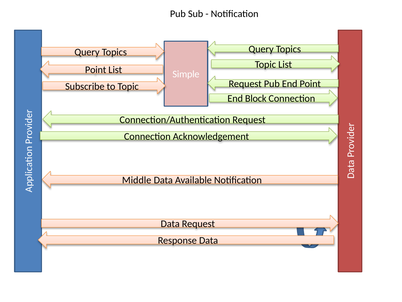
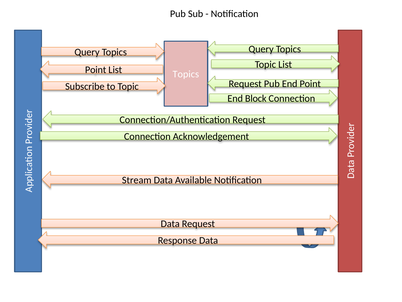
Simple at (186, 74): Simple -> Topics
Middle: Middle -> Stream
